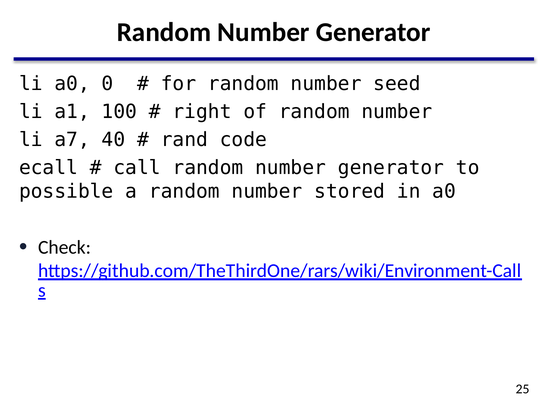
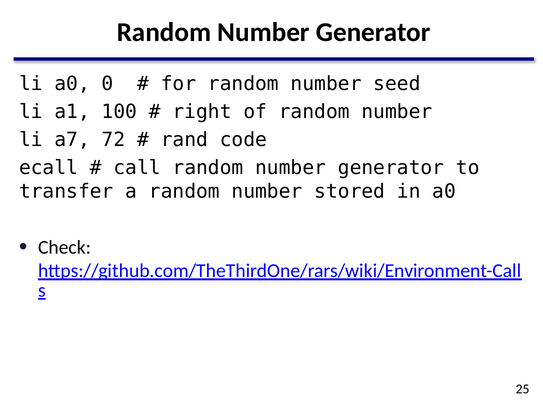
40: 40 -> 72
possible: possible -> transfer
